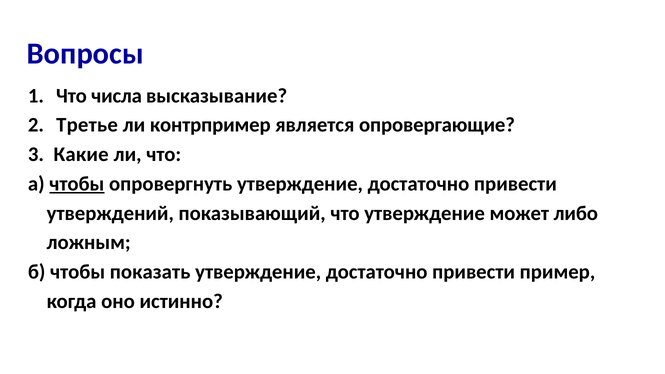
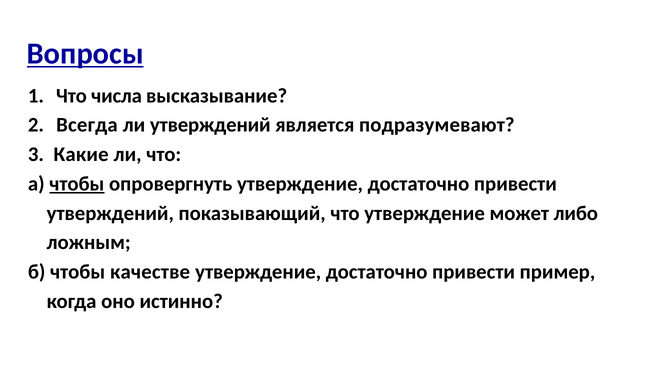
Вопросы underline: none -> present
Третье: Третье -> Всегда
ли контрпример: контрпример -> утверждений
опровергающие: опровергающие -> подразумевают
показать: показать -> качестве
